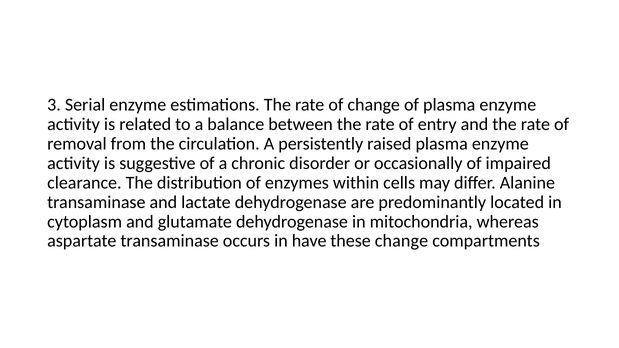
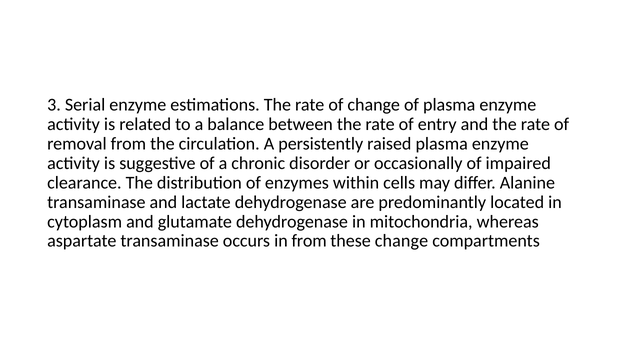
in have: have -> from
